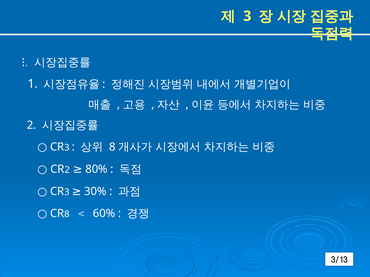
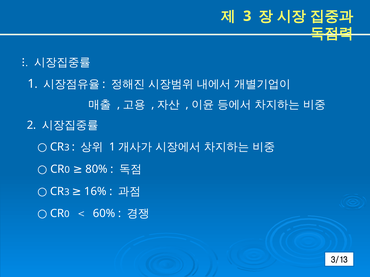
8 at (112, 147): 8 -> 1
2 at (67, 170): 2 -> 0
30%: 30% -> 16%
8 at (67, 215): 8 -> 0
